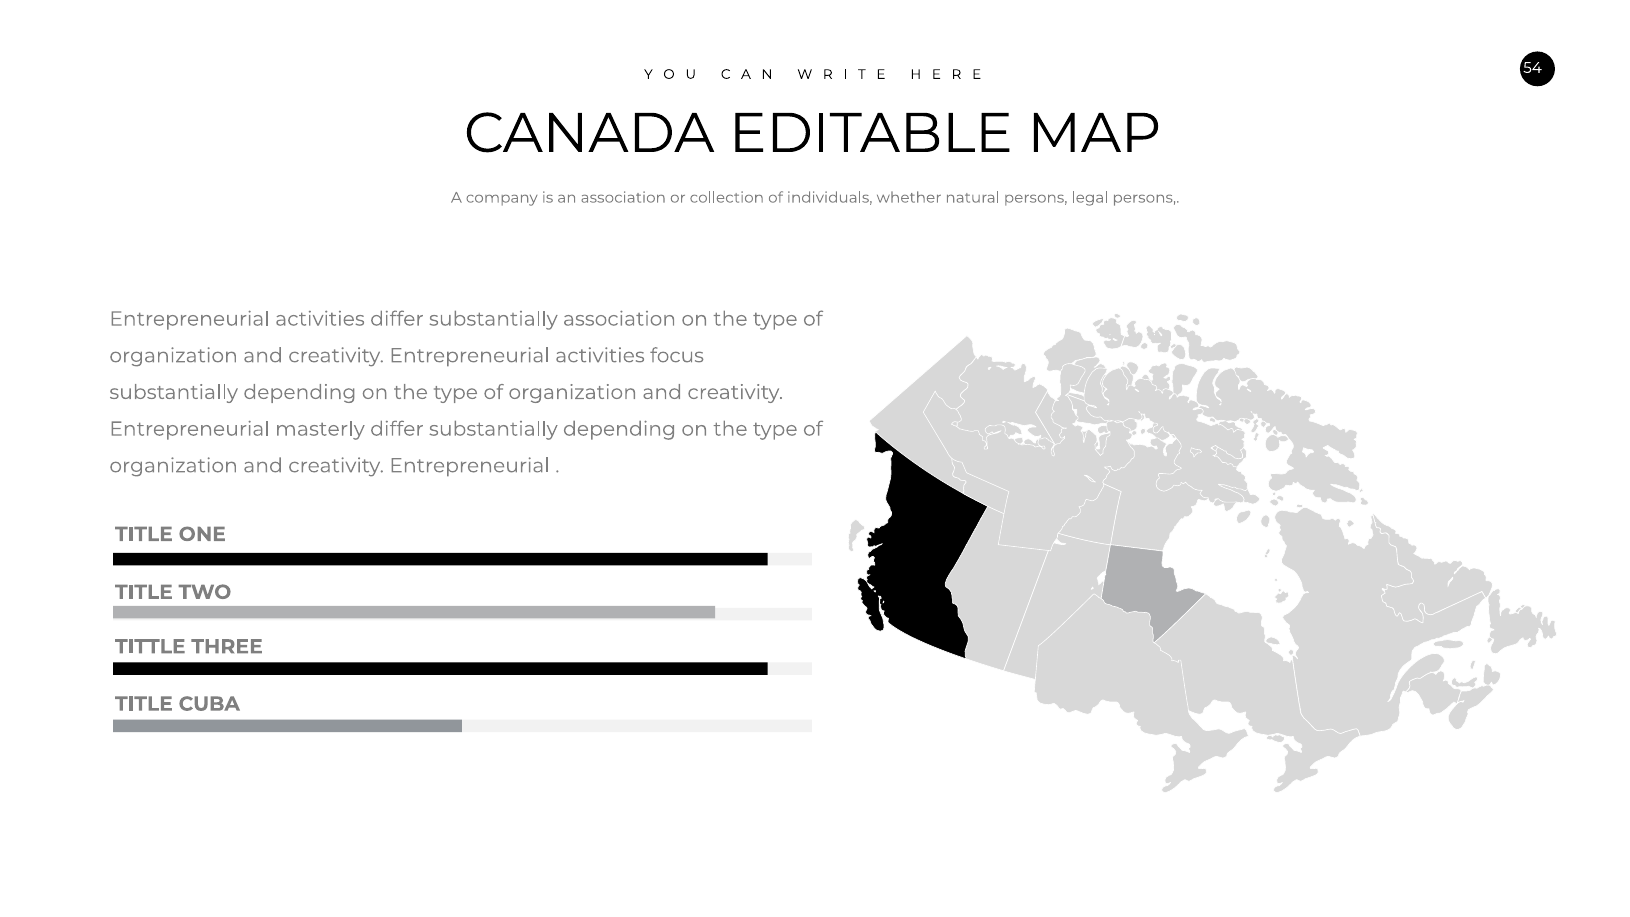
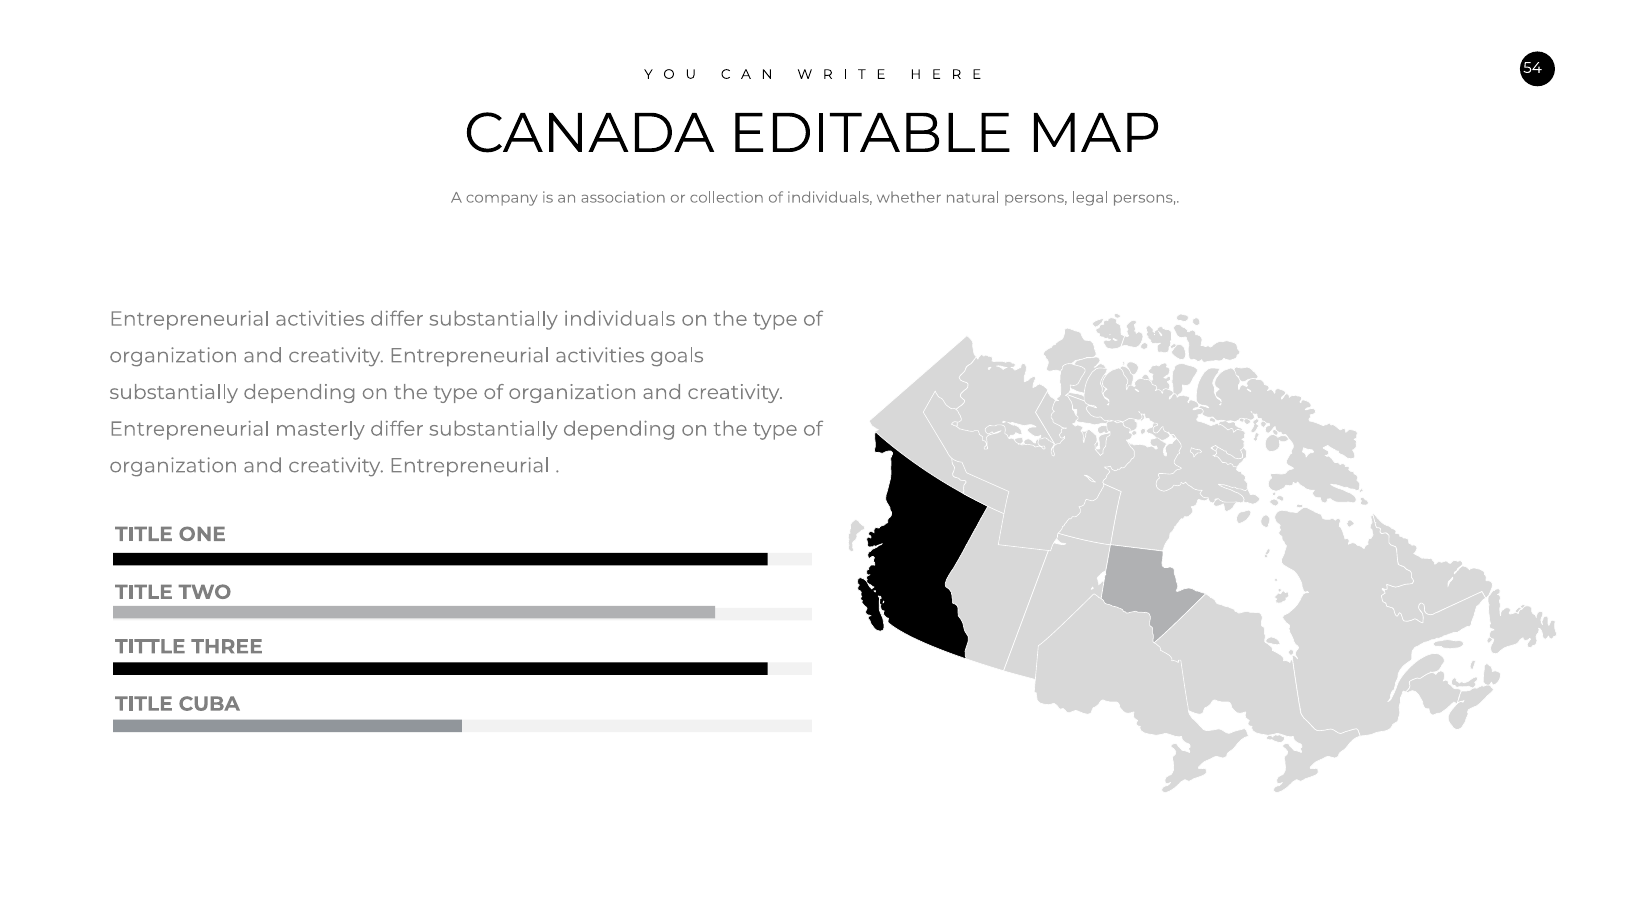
substantially association: association -> individuals
focus: focus -> goals
